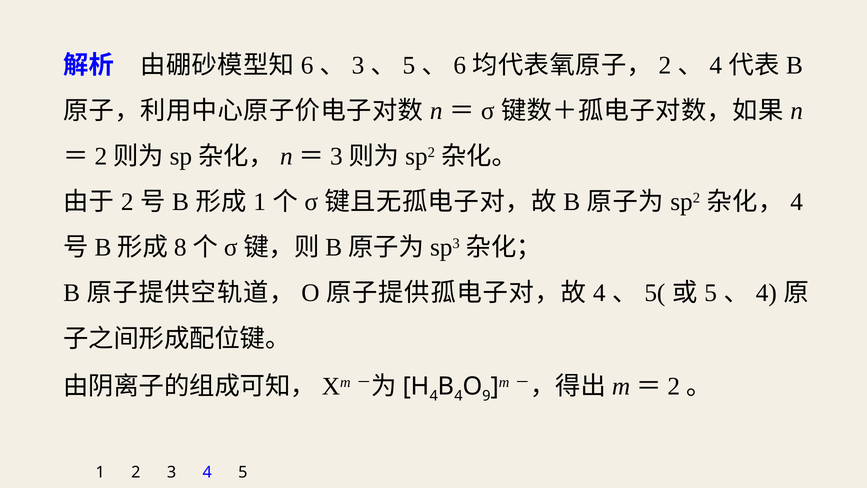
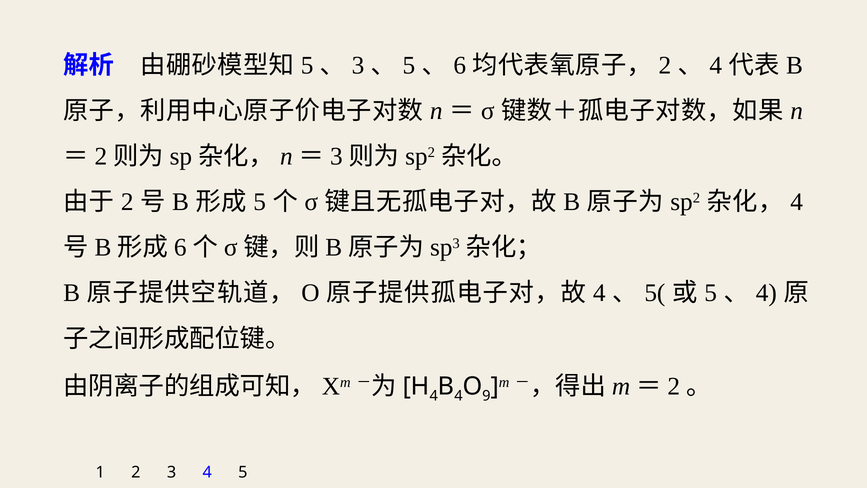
6 at (307, 65): 6 -> 5
1 at (260, 202): 1 -> 5
8 at (180, 247): 8 -> 6
